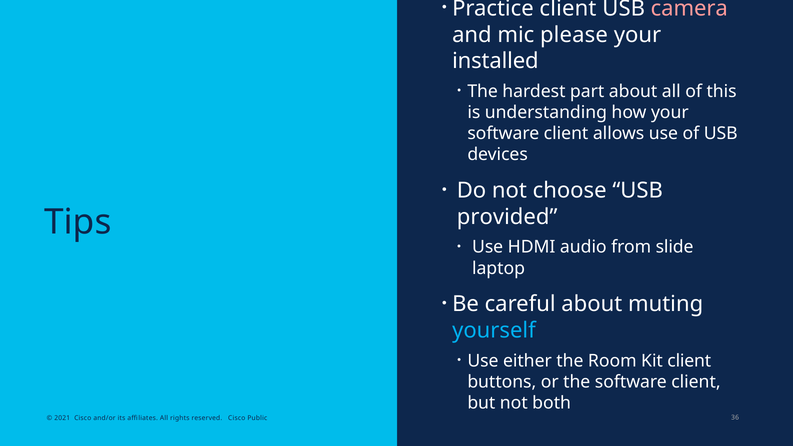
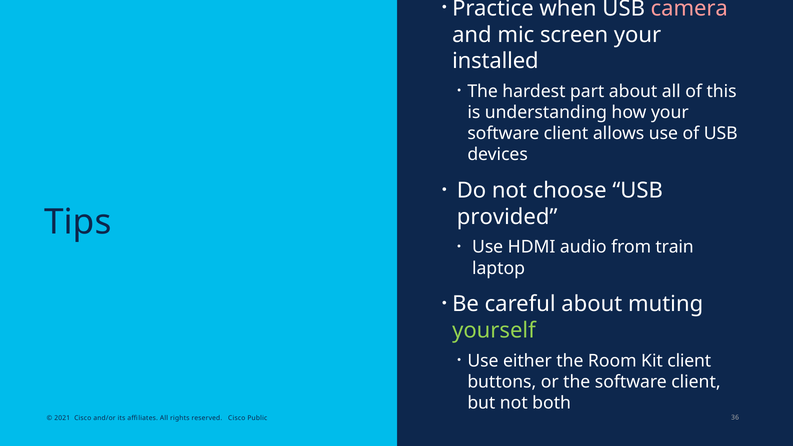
Practice client: client -> when
please: please -> screen
slide: slide -> train
yourself colour: light blue -> light green
